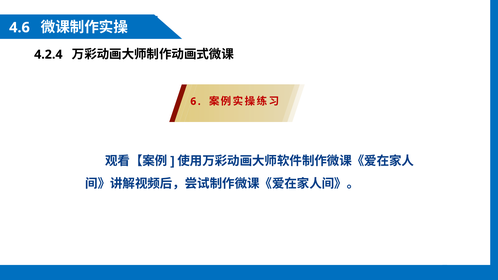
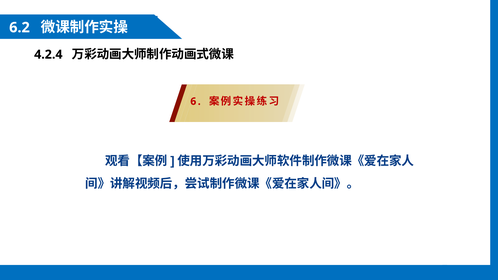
4.6: 4.6 -> 6.2
